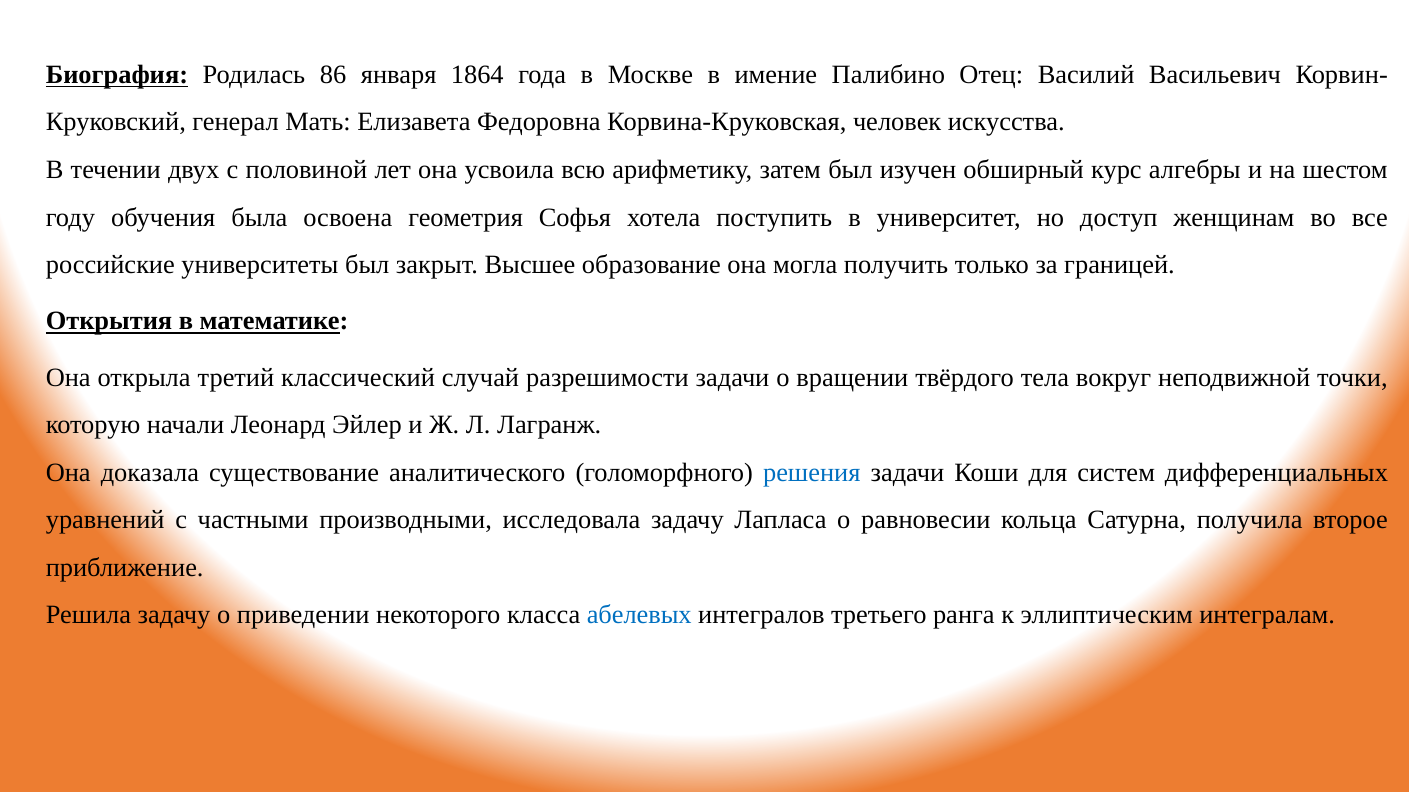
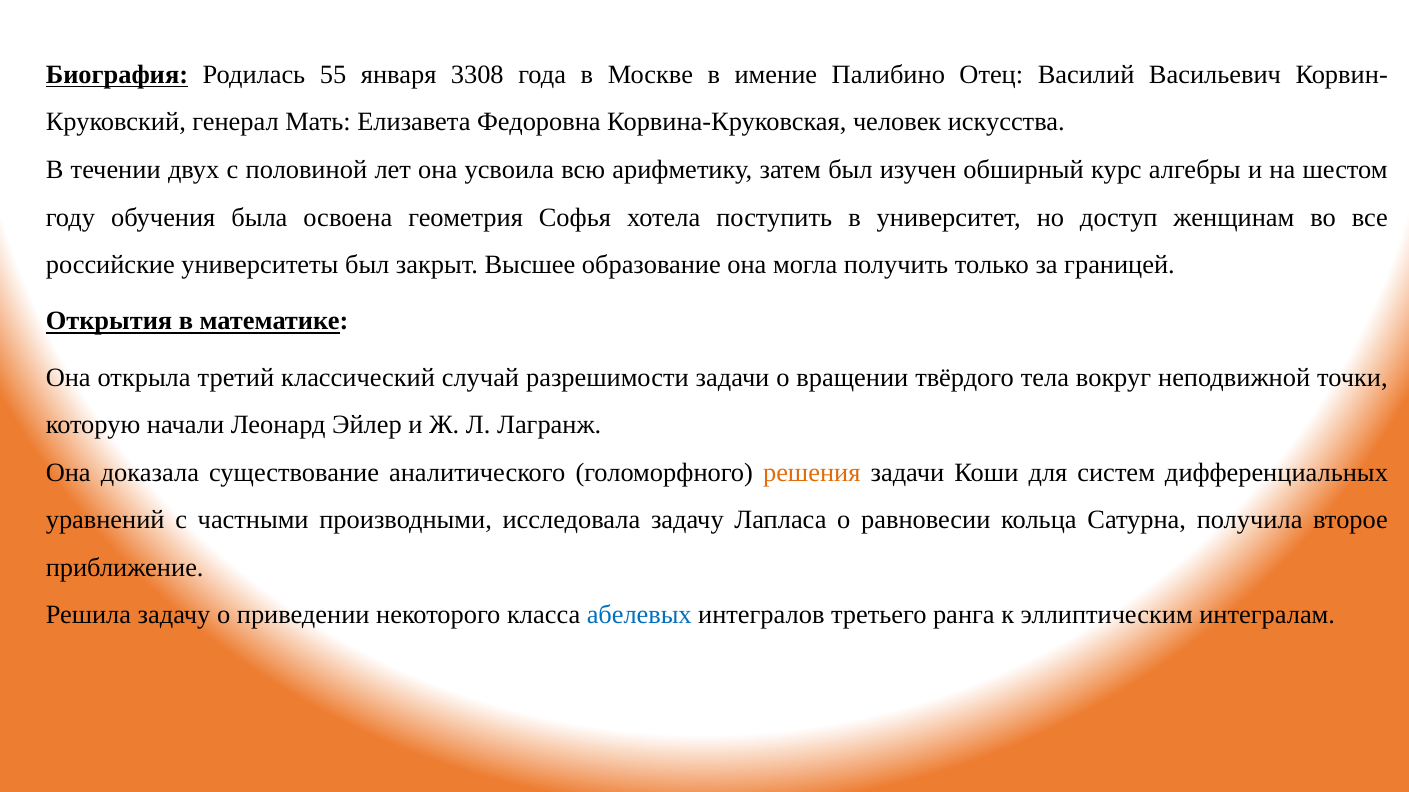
86: 86 -> 55
1864: 1864 -> 3308
решения colour: blue -> orange
